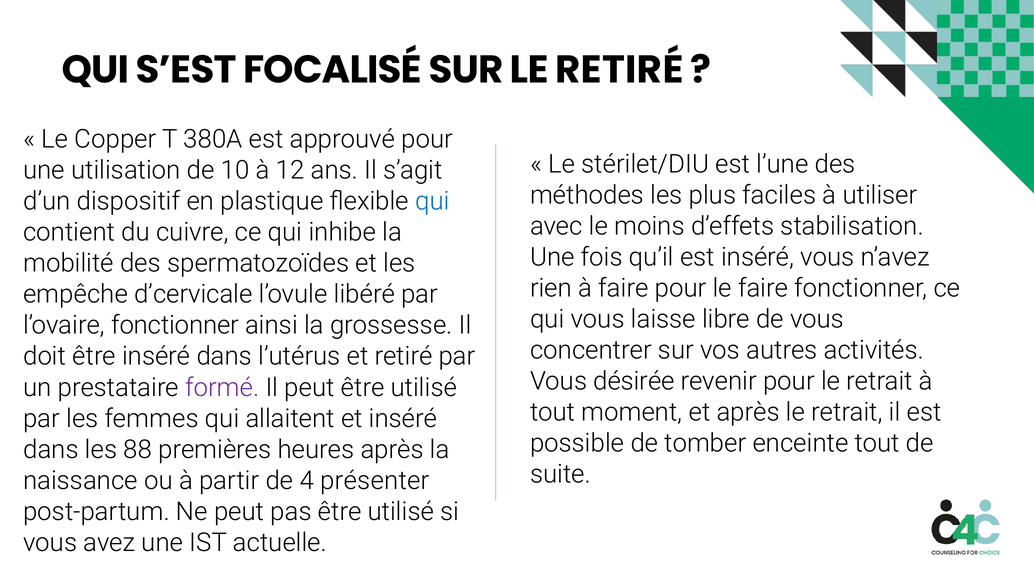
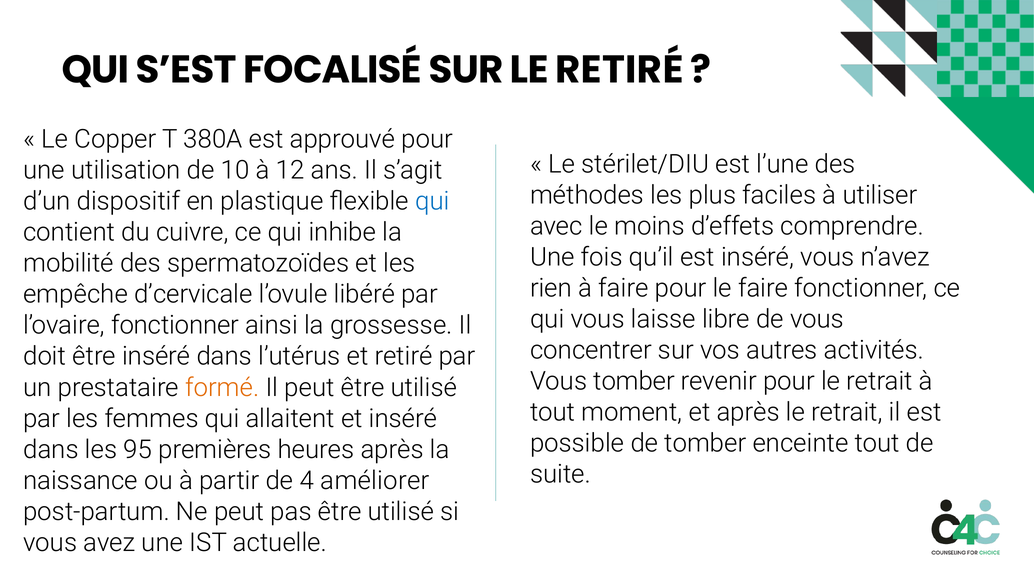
stabilisation: stabilisation -> comprendre
Vous désirée: désirée -> tomber
formé colour: purple -> orange
88: 88 -> 95
présenter: présenter -> améliorer
